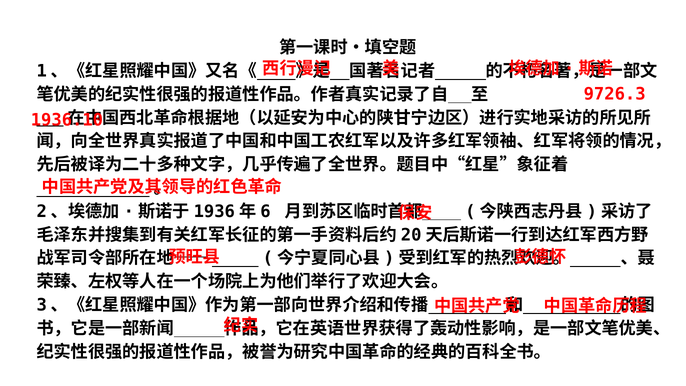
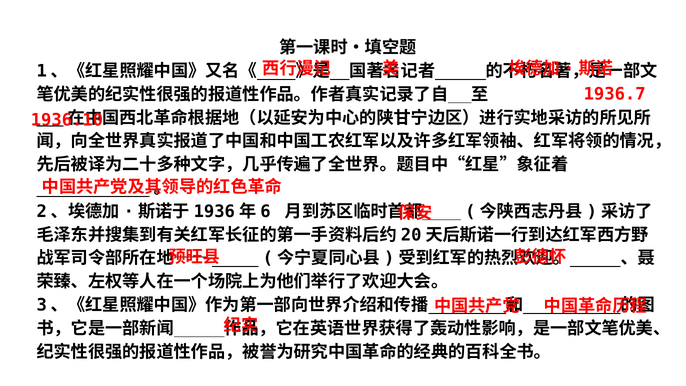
9726.3: 9726.3 -> 1936.7
